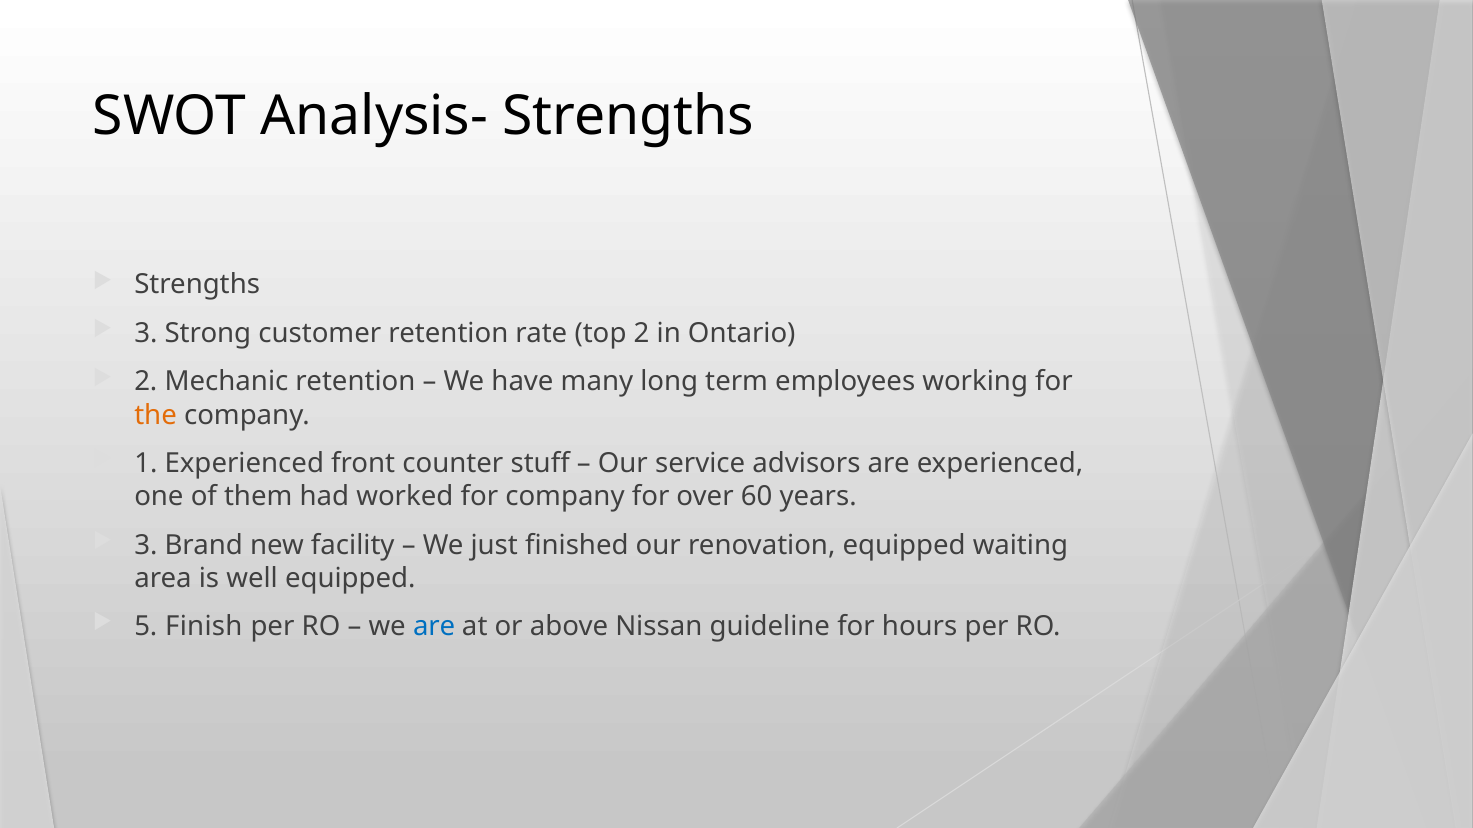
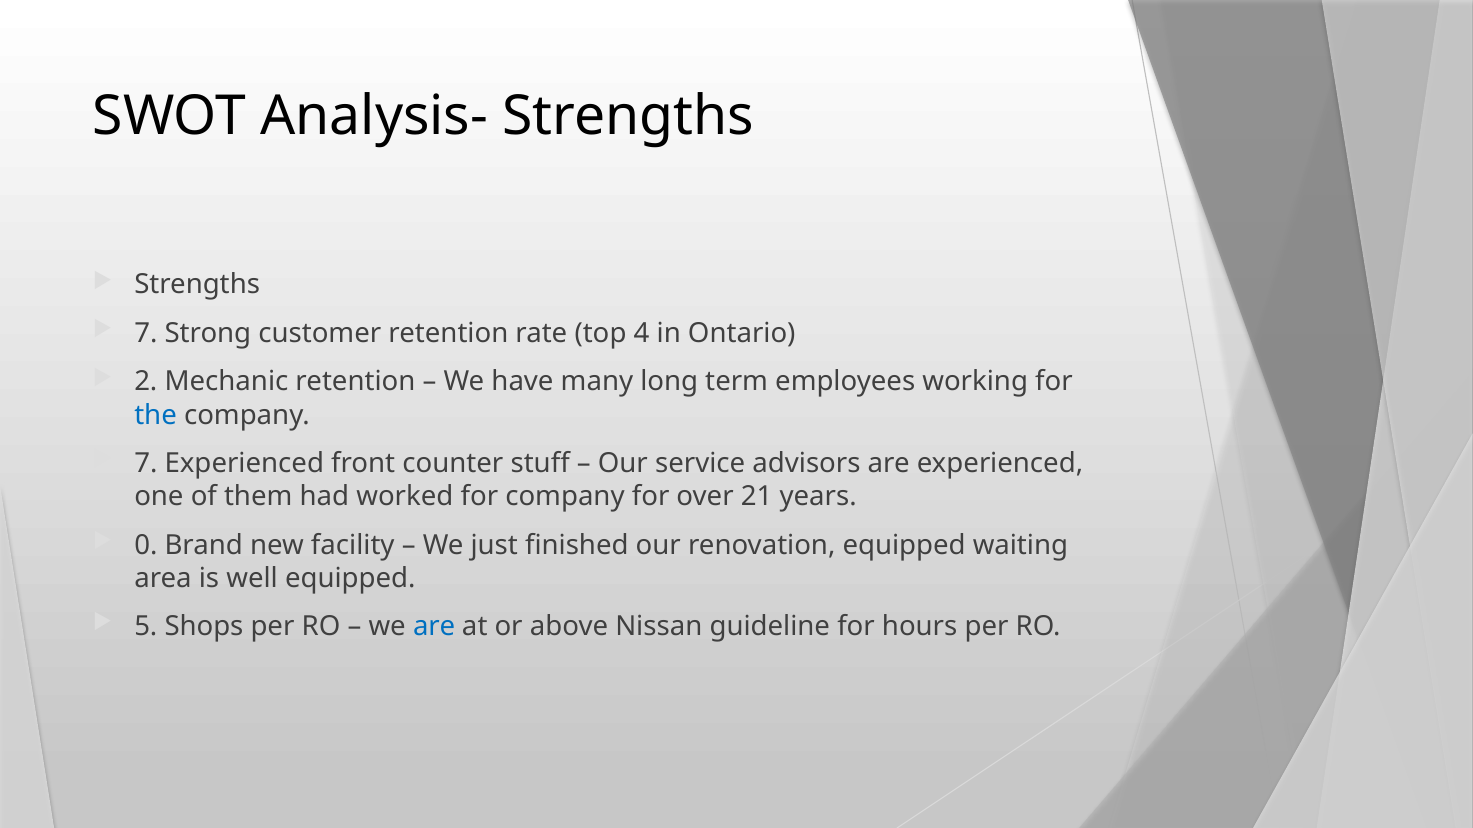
3 at (146, 334): 3 -> 7
top 2: 2 -> 4
the colour: orange -> blue
1 at (146, 464): 1 -> 7
60: 60 -> 21
3 at (146, 545): 3 -> 0
Finish: Finish -> Shops
